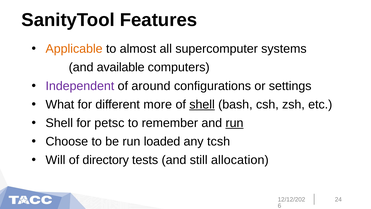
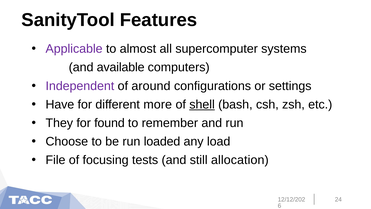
Applicable colour: orange -> purple
What: What -> Have
Shell at (59, 123): Shell -> They
petsc: petsc -> found
run at (234, 123) underline: present -> none
tcsh: tcsh -> load
Will: Will -> File
directory: directory -> focusing
